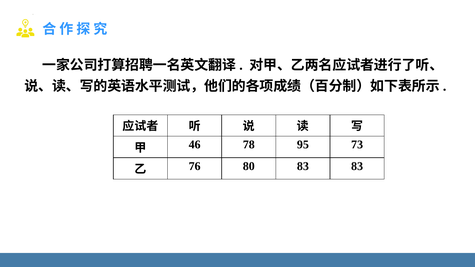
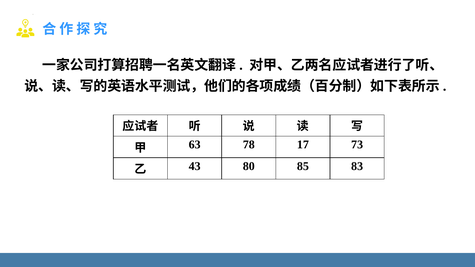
46: 46 -> 63
95: 95 -> 17
76: 76 -> 43
80 83: 83 -> 85
